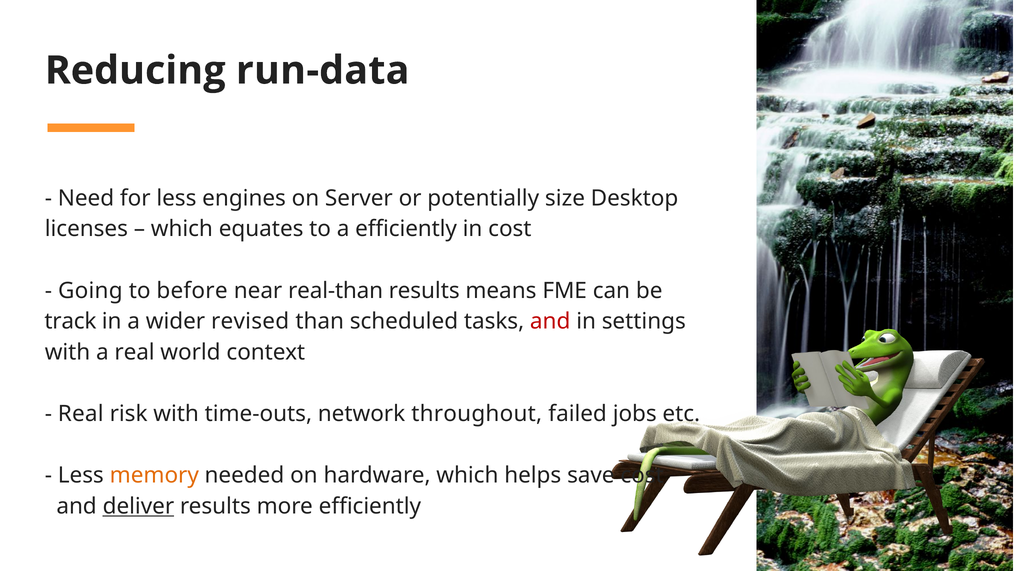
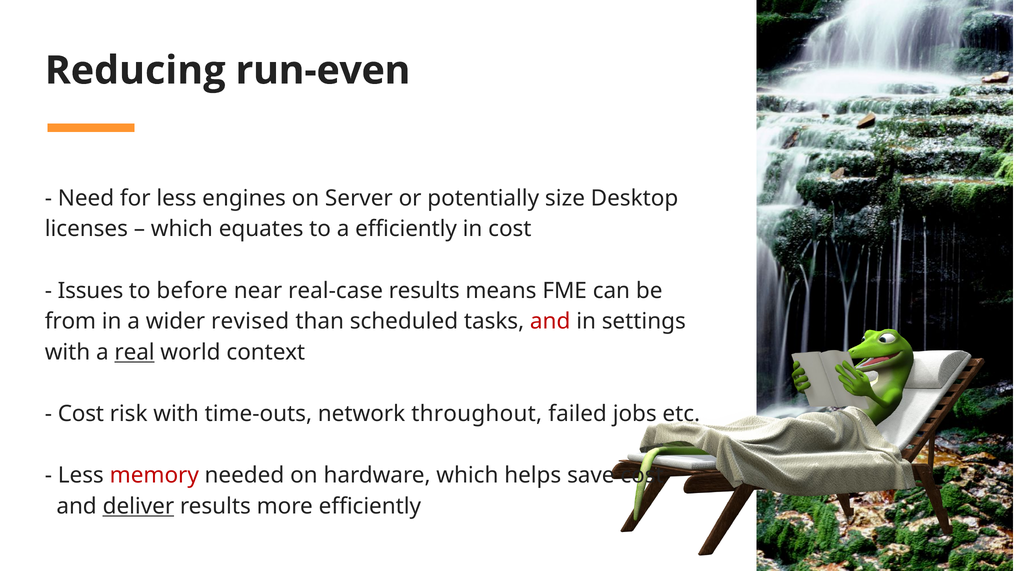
run-data: run-data -> run-even
Going: Going -> Issues
real-than: real-than -> real-case
track: track -> from
real at (135, 353) underline: none -> present
Real at (81, 414): Real -> Cost
memory colour: orange -> red
